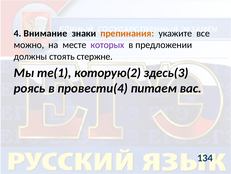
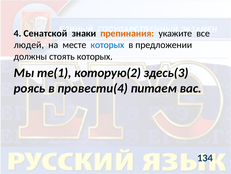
Внимание: Внимание -> Сенатской
можно: можно -> людей
которых at (107, 45) colour: purple -> blue
стоять стержне: стержне -> которых
